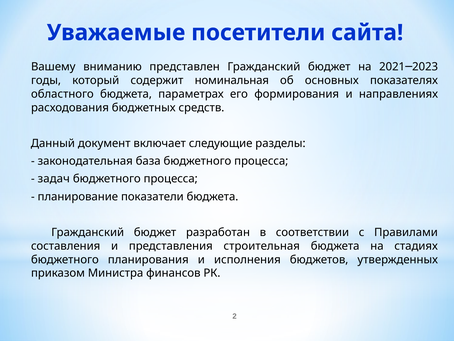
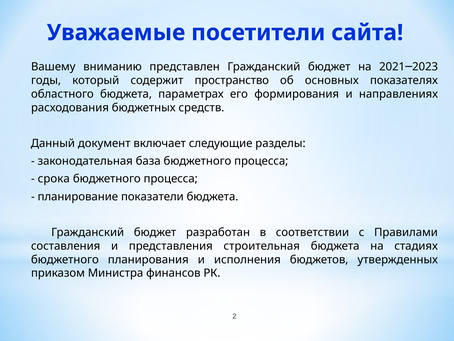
номинальная: номинальная -> пространство
задач: задач -> срока
